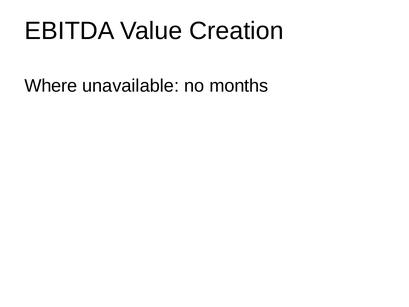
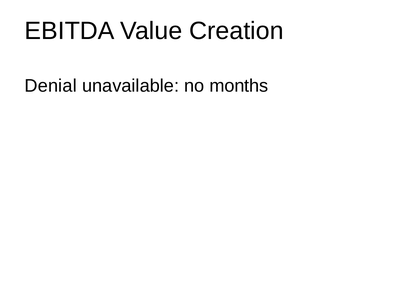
Where: Where -> Denial
